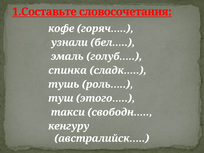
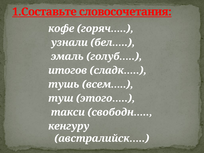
спинка: спинка -> итогов
роль…: роль… -> всем…
